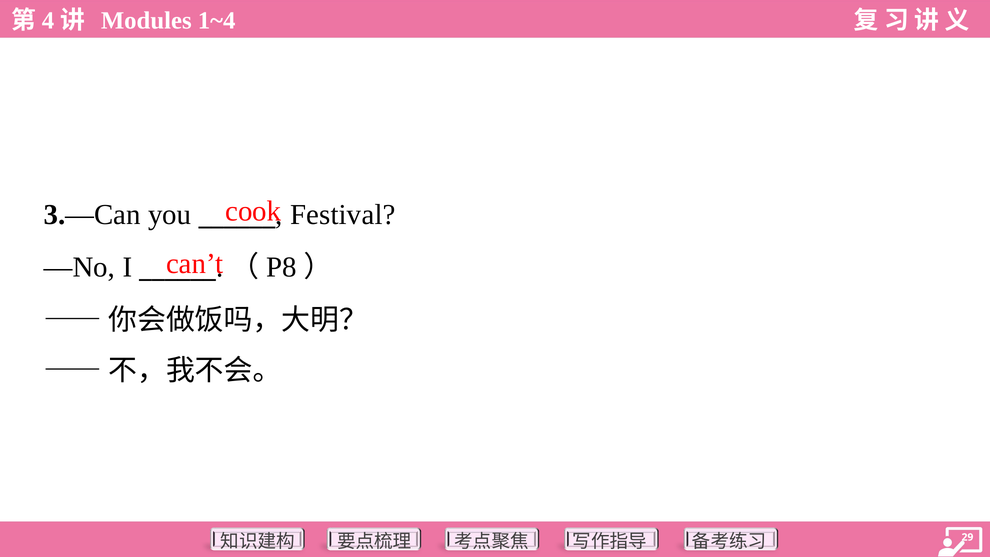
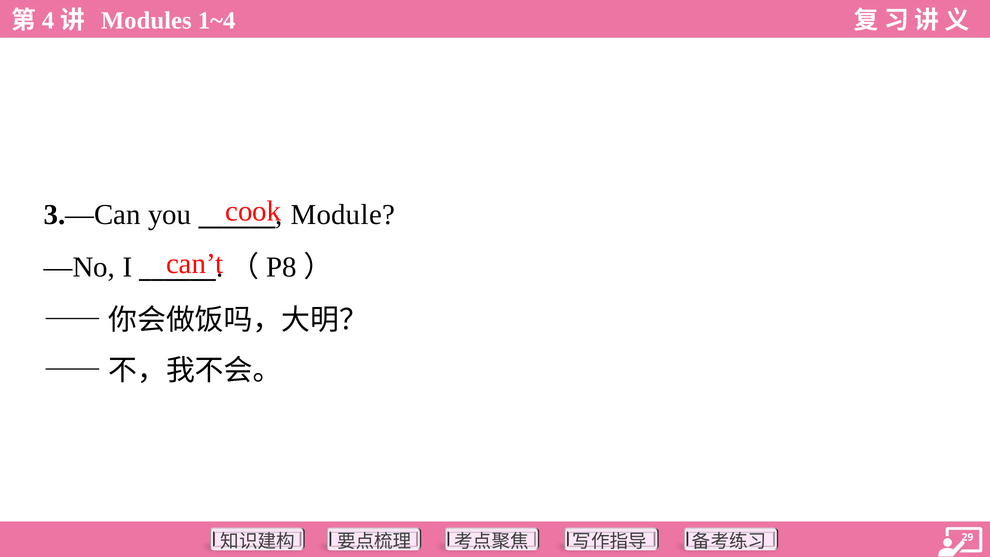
Festival: Festival -> Module
